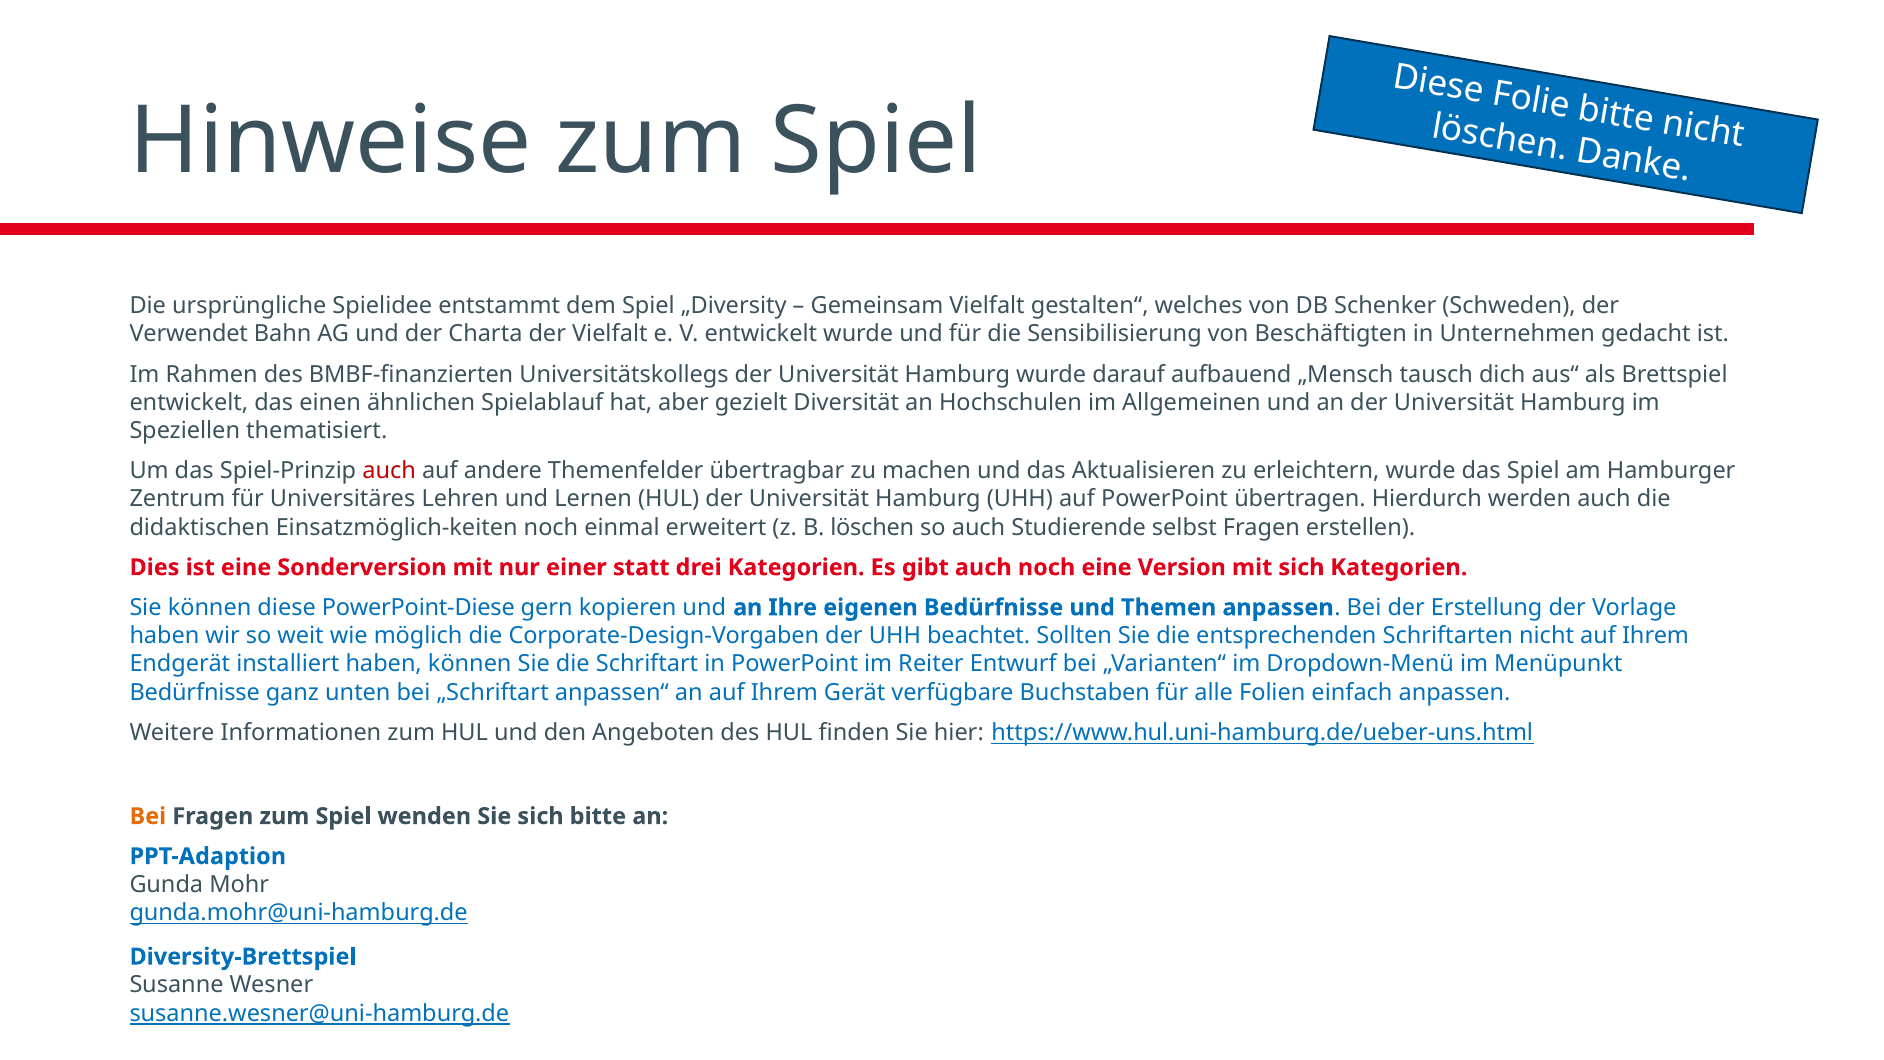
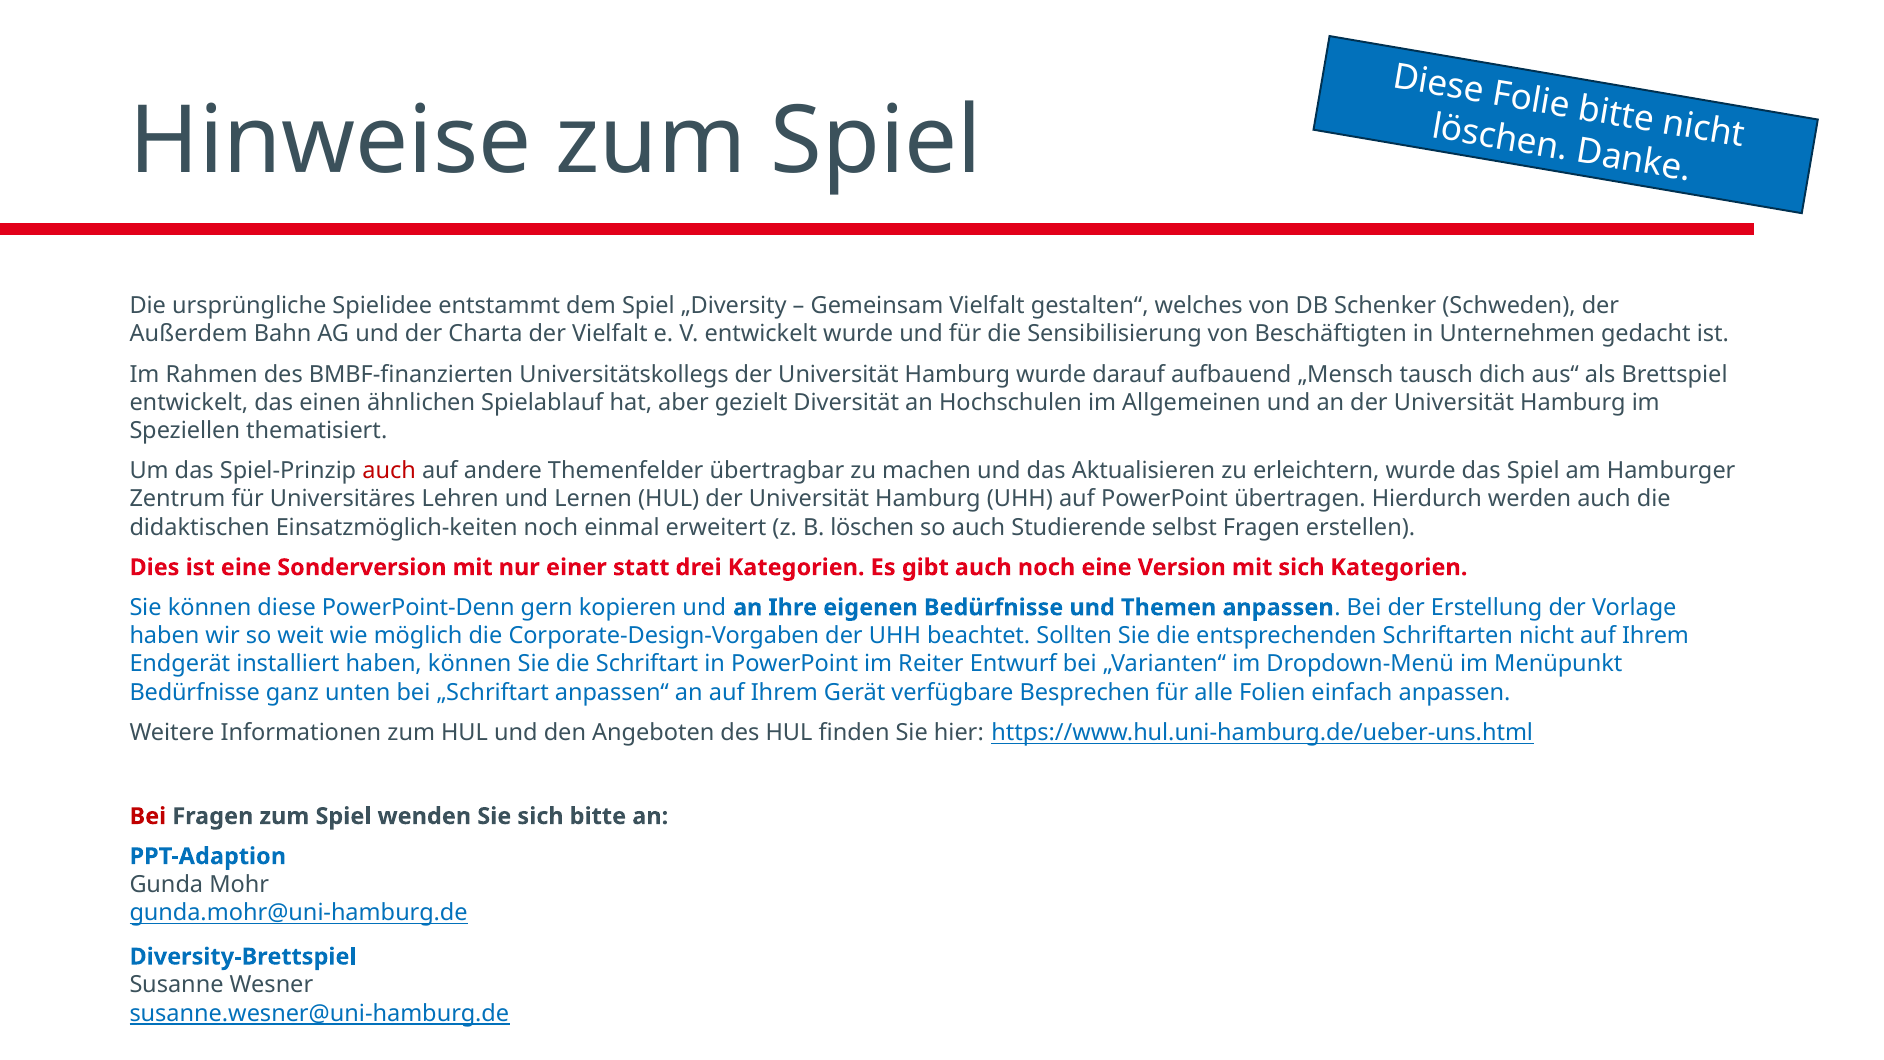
Verwendet: Verwendet -> Außerdem
PowerPoint-Diese: PowerPoint-Diese -> PowerPoint-Denn
Buchstaben: Buchstaben -> Besprechen
Bei at (148, 816) colour: orange -> red
